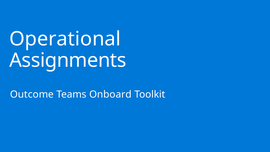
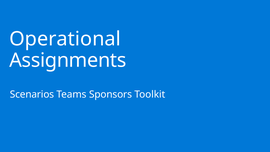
Outcome: Outcome -> Scenarios
Onboard: Onboard -> Sponsors
